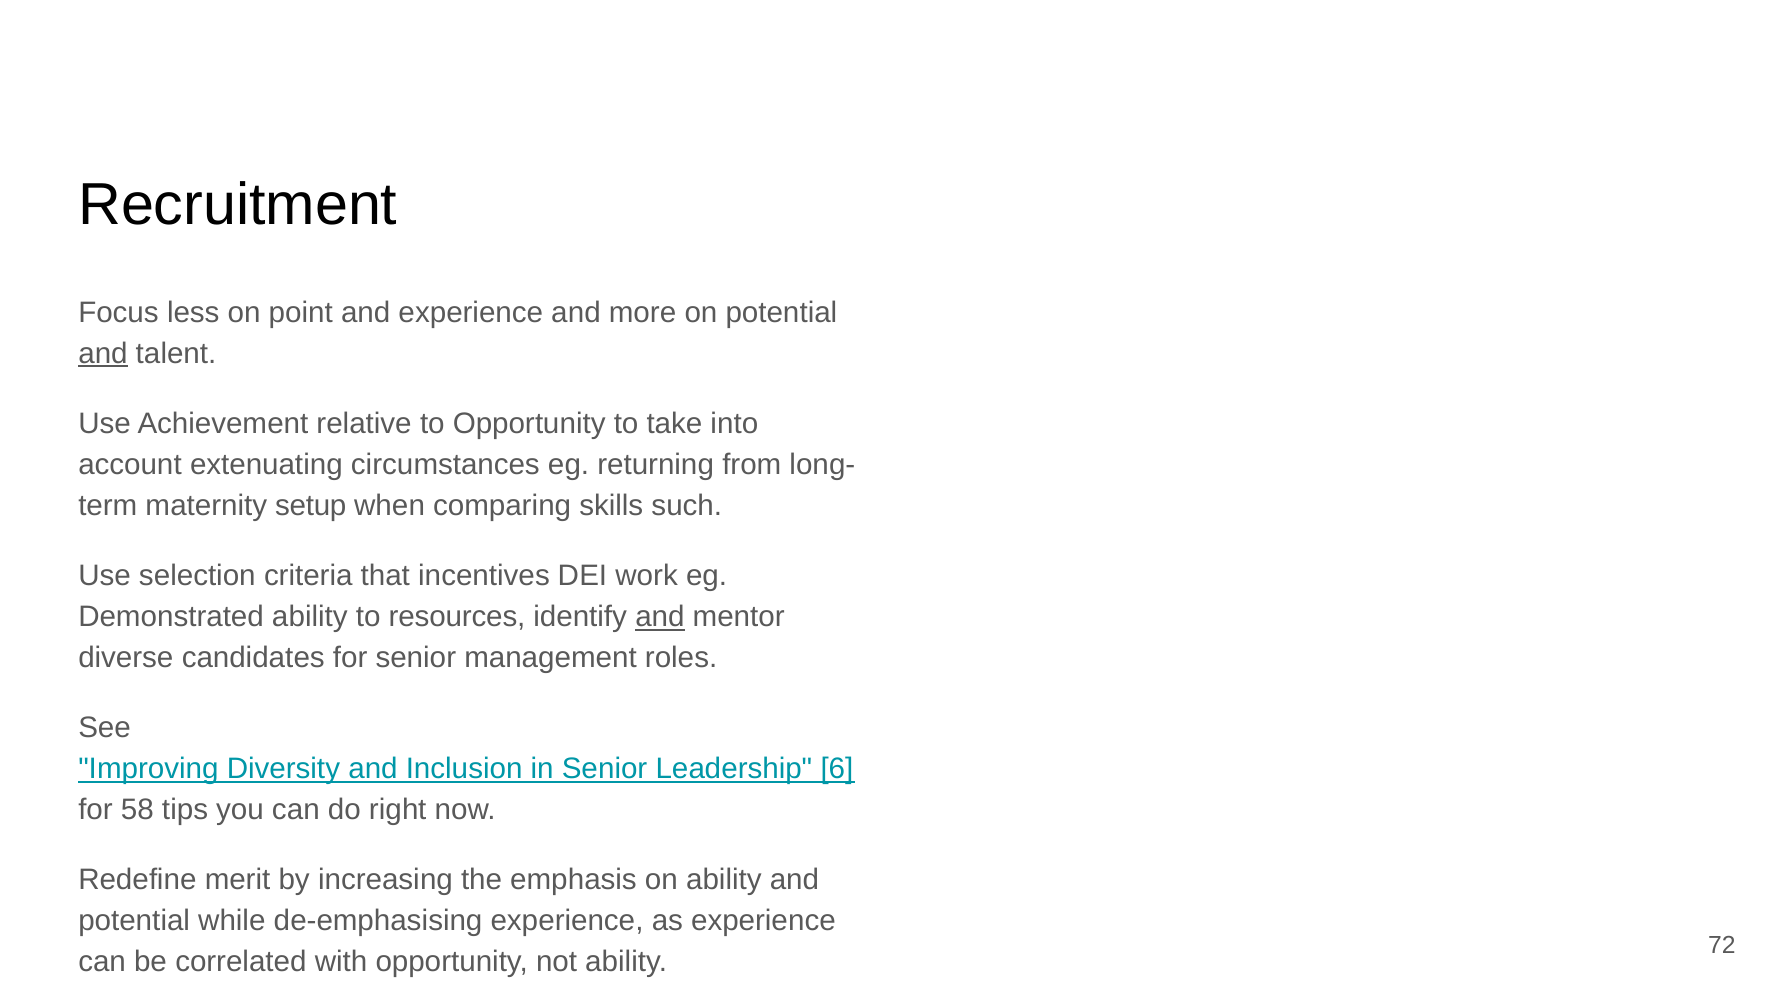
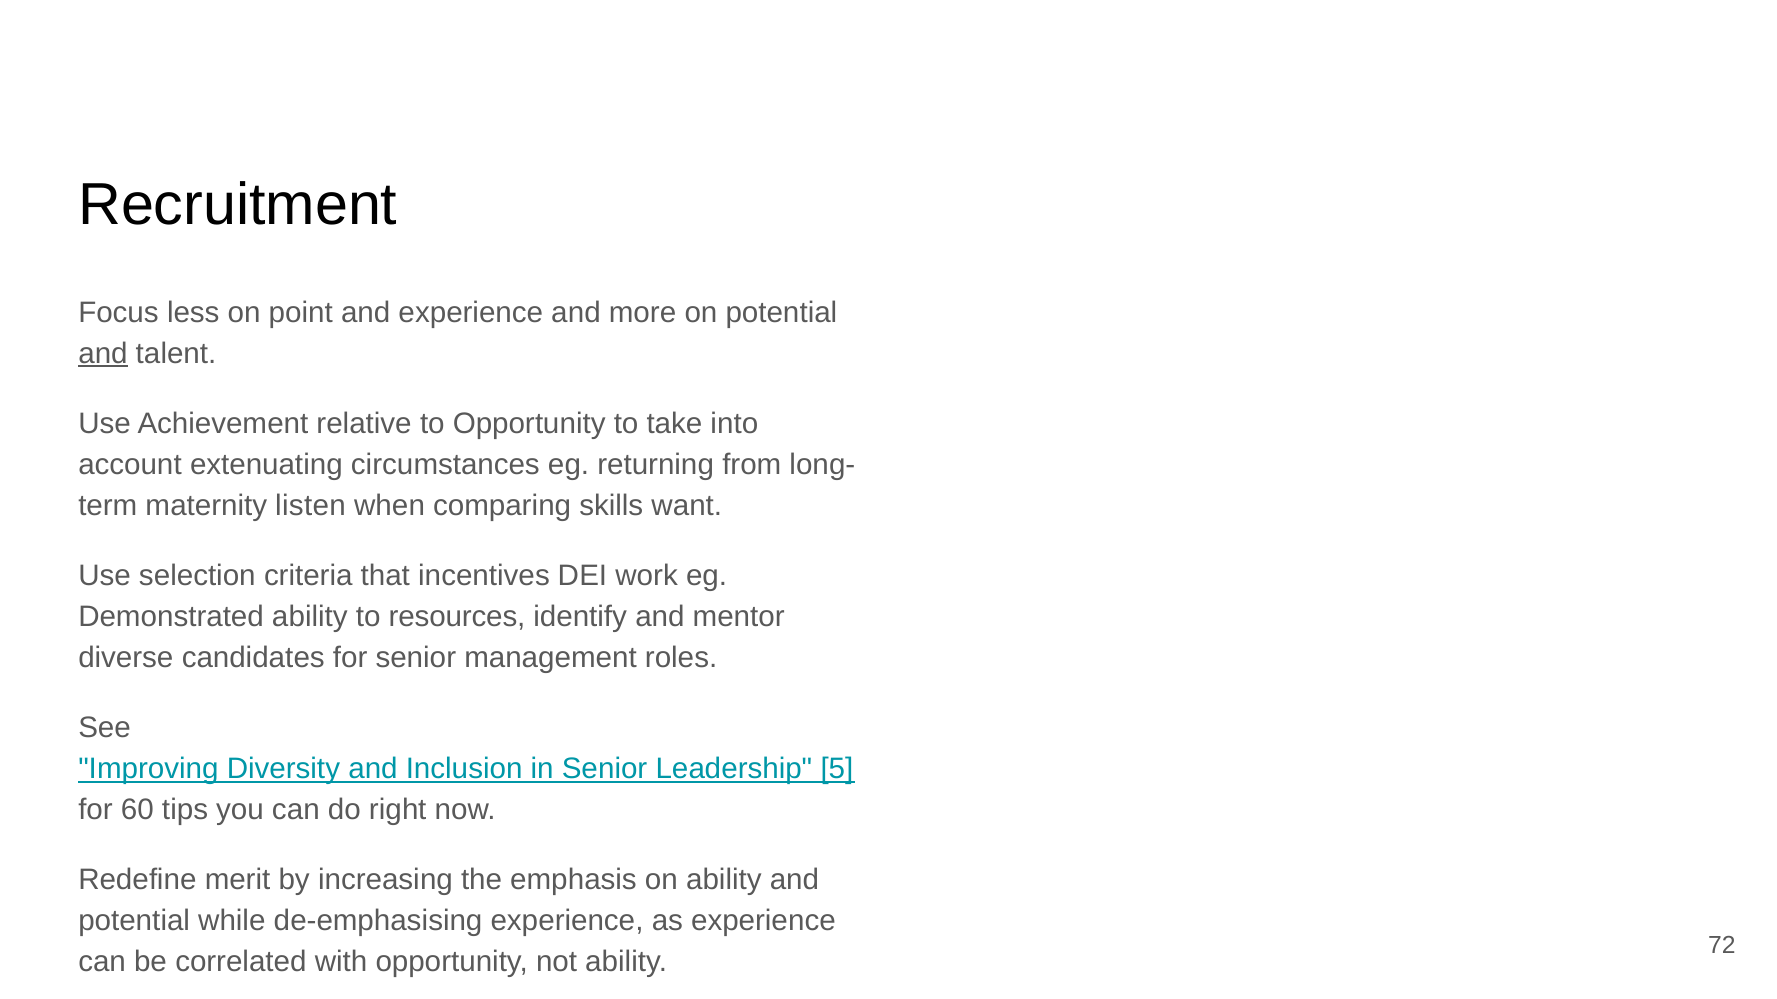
setup: setup -> listen
such: such -> want
and at (660, 617) underline: present -> none
6: 6 -> 5
58: 58 -> 60
